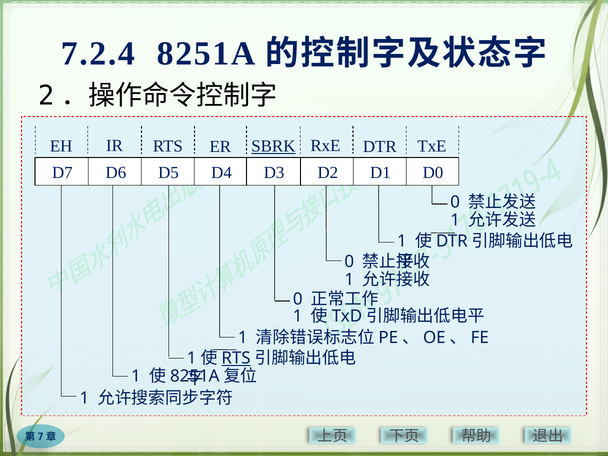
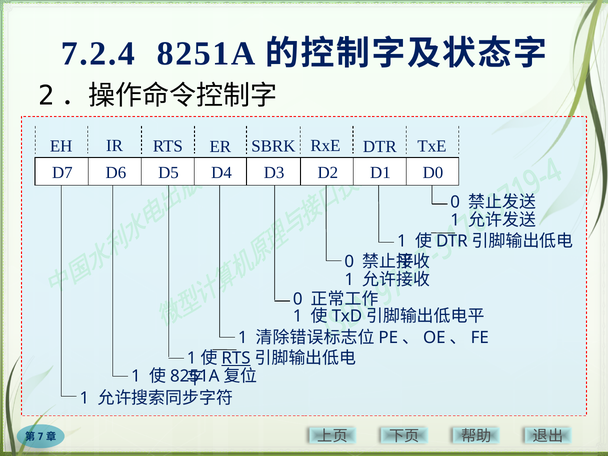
SBRK underline: present -> none
